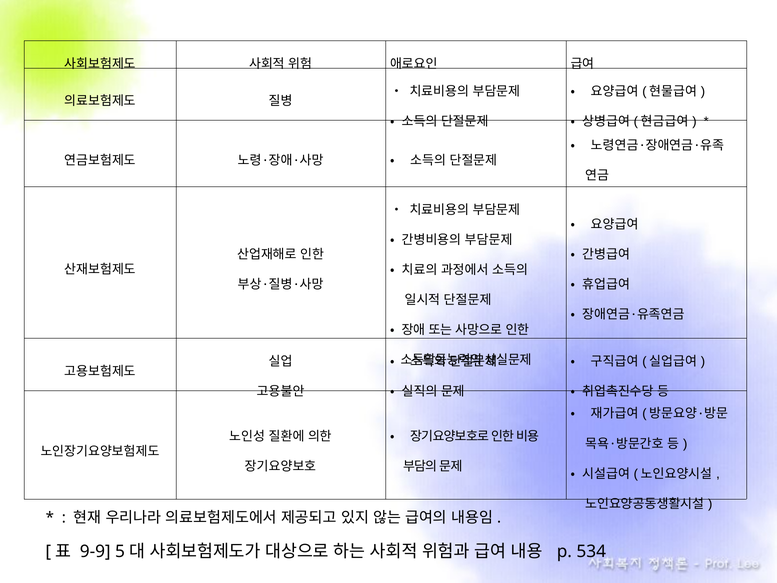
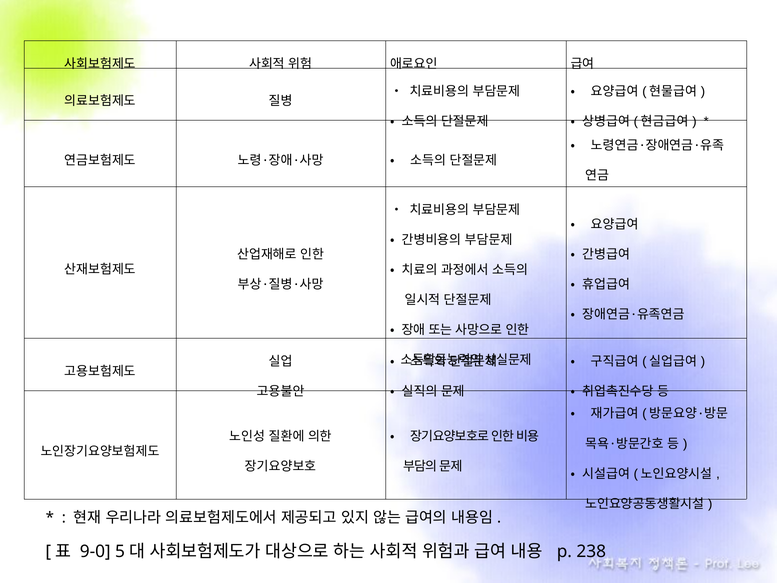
9-9: 9-9 -> 9-0
534: 534 -> 238
